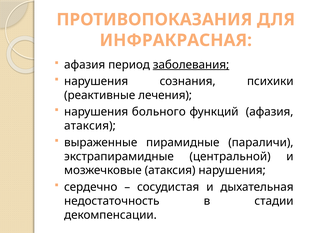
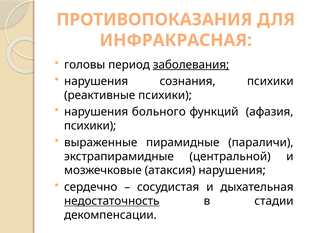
афазия at (85, 65): афазия -> головы
реактивные лечения: лечения -> психики
атаксия at (90, 126): атаксия -> психики
недостаточность underline: none -> present
